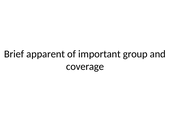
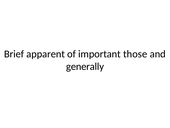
group: group -> those
coverage: coverage -> generally
